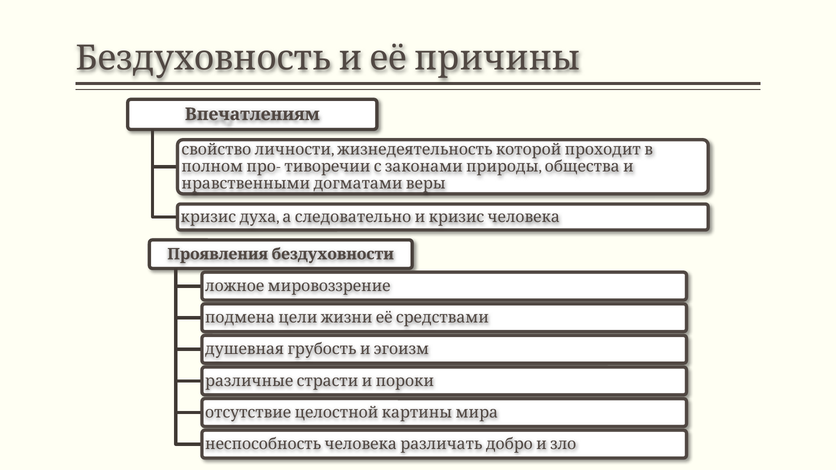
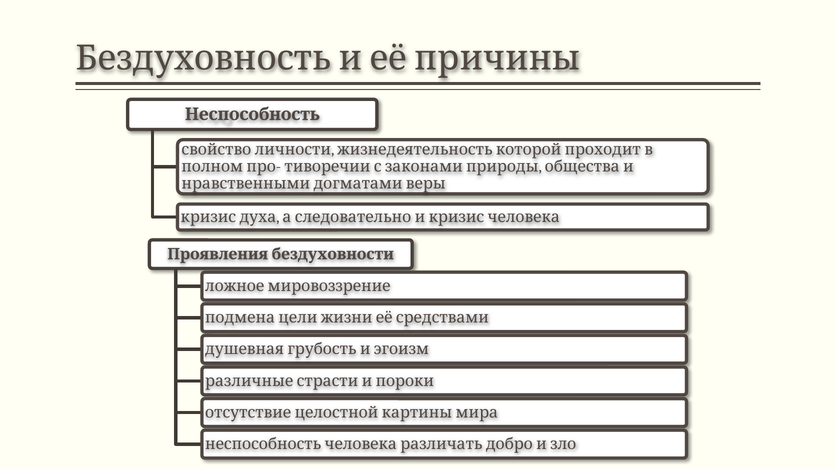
Впечатлениям: Впечатлениям -> Неспособность
